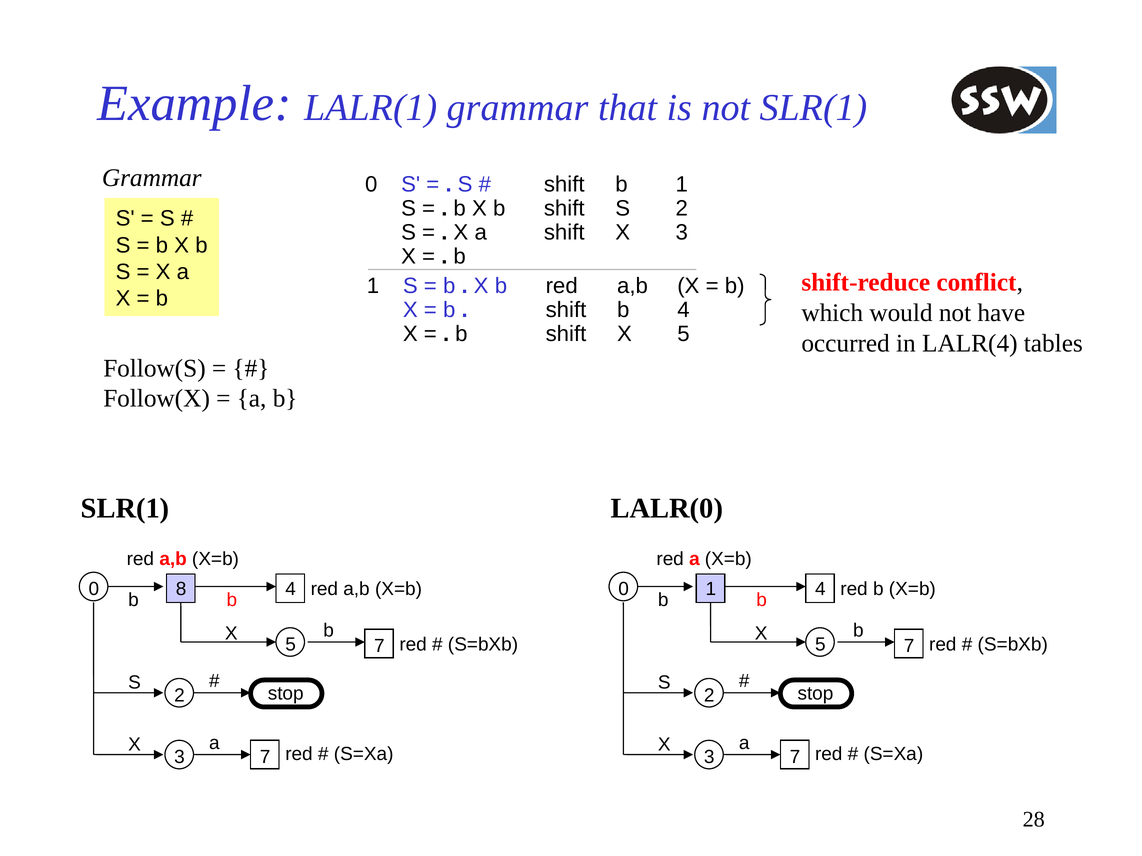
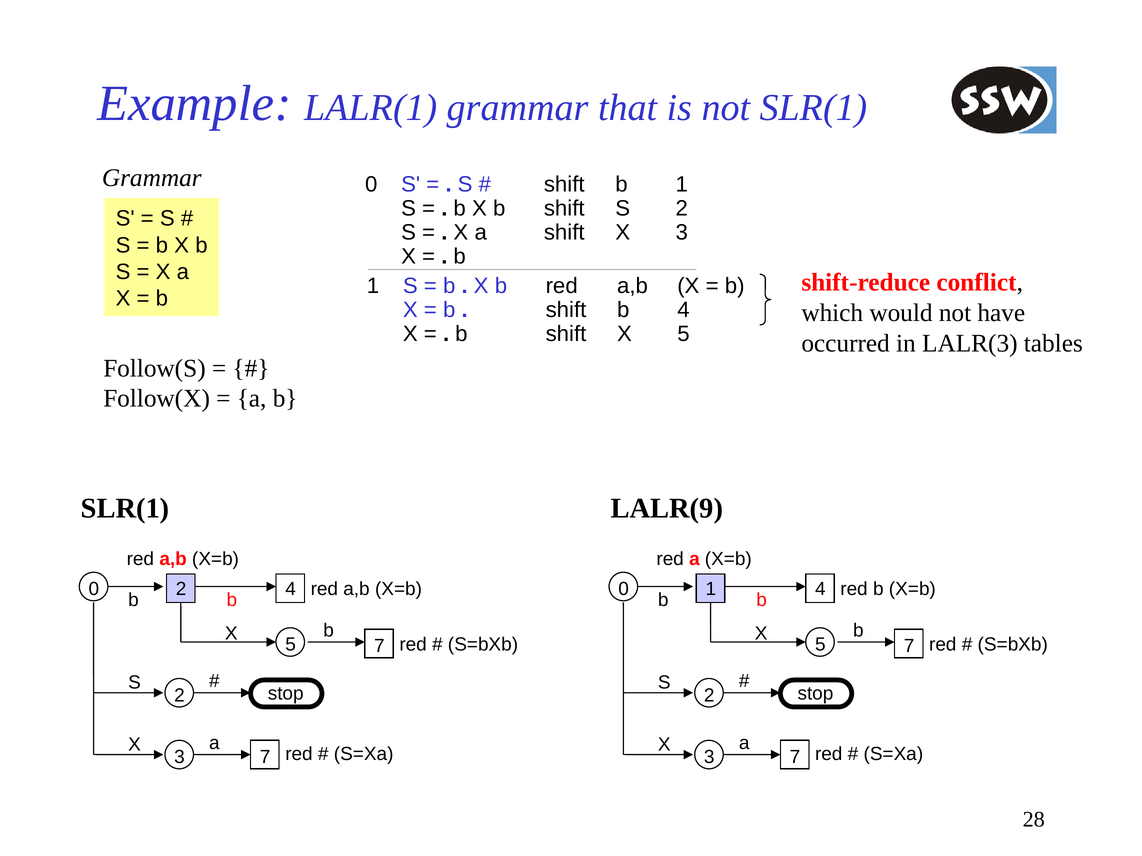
LALR(4: LALR(4 -> LALR(3
LALR(0: LALR(0 -> LALR(9
0 8: 8 -> 2
